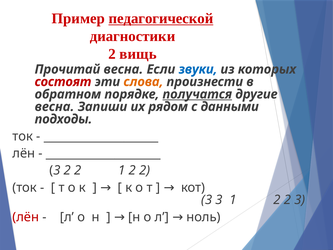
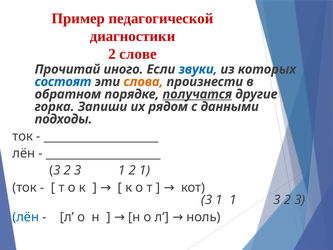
педагогической underline: present -> none
вищь: вищь -> слове
Прочитай весна: весна -> иного
состоят colour: red -> blue
весна at (54, 107): весна -> горка
2 at (78, 170): 2 -> 3
2 at (145, 170): 2 -> 1
3 at (219, 200): 3 -> 1
2 at (277, 200): 2 -> 3
лён at (26, 217) colour: red -> blue
